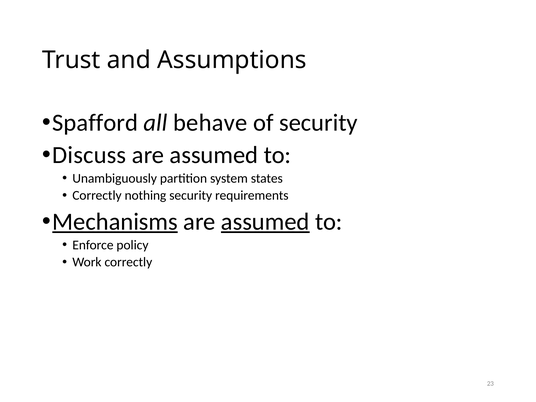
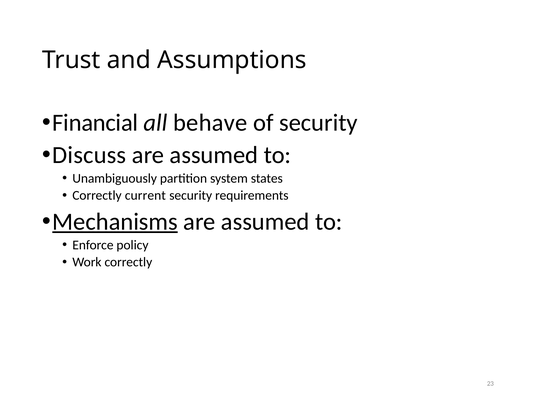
Spafford: Spafford -> Financial
nothing: nothing -> current
assumed at (265, 222) underline: present -> none
